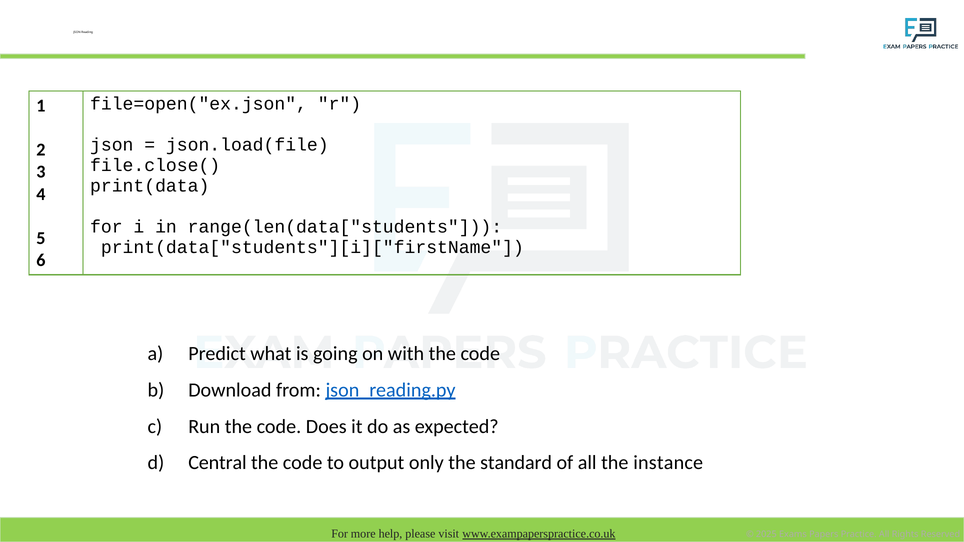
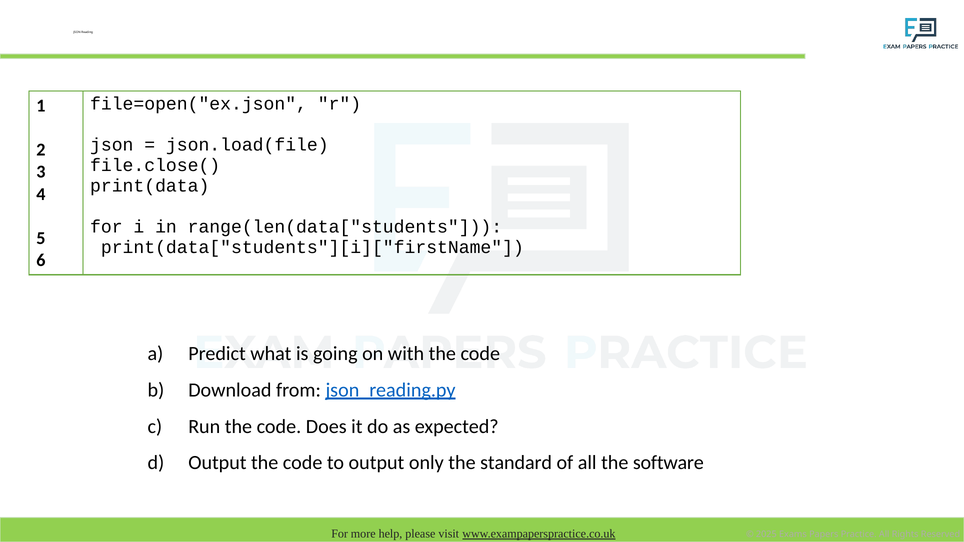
Central at (217, 463): Central -> Output
instance: instance -> software
